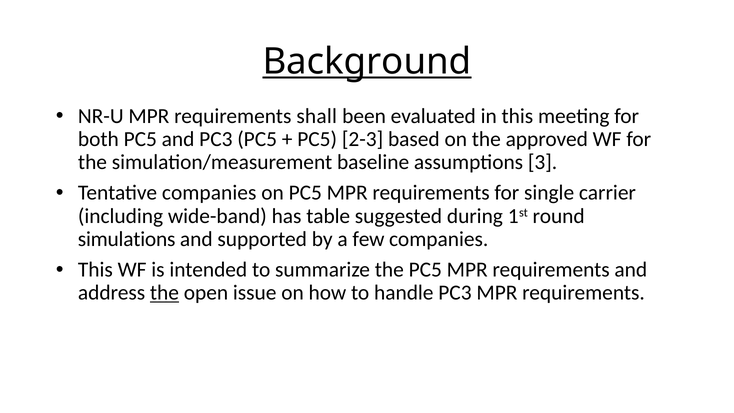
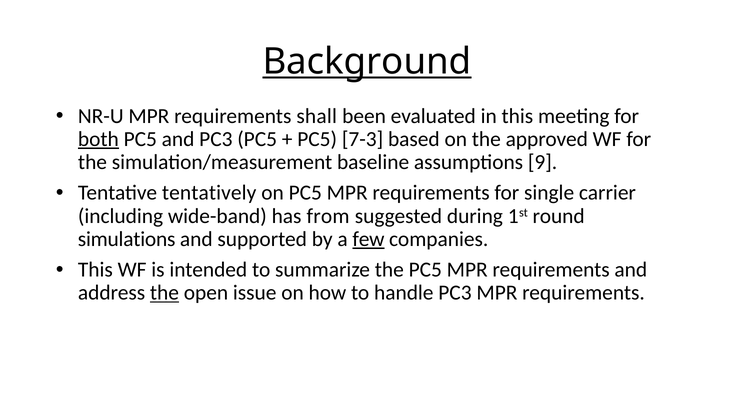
both underline: none -> present
2-3: 2-3 -> 7-3
3: 3 -> 9
Tentative companies: companies -> tentatively
table: table -> from
few underline: none -> present
